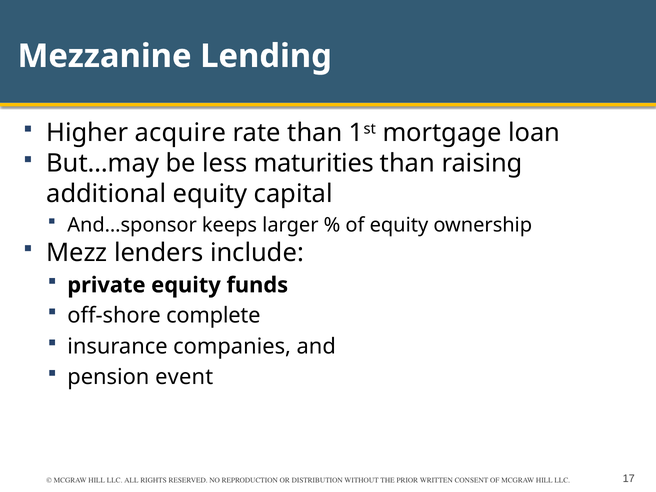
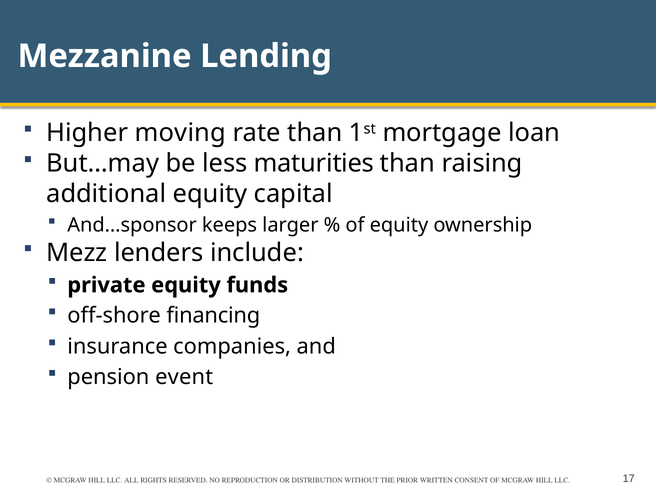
acquire: acquire -> moving
complete: complete -> financing
